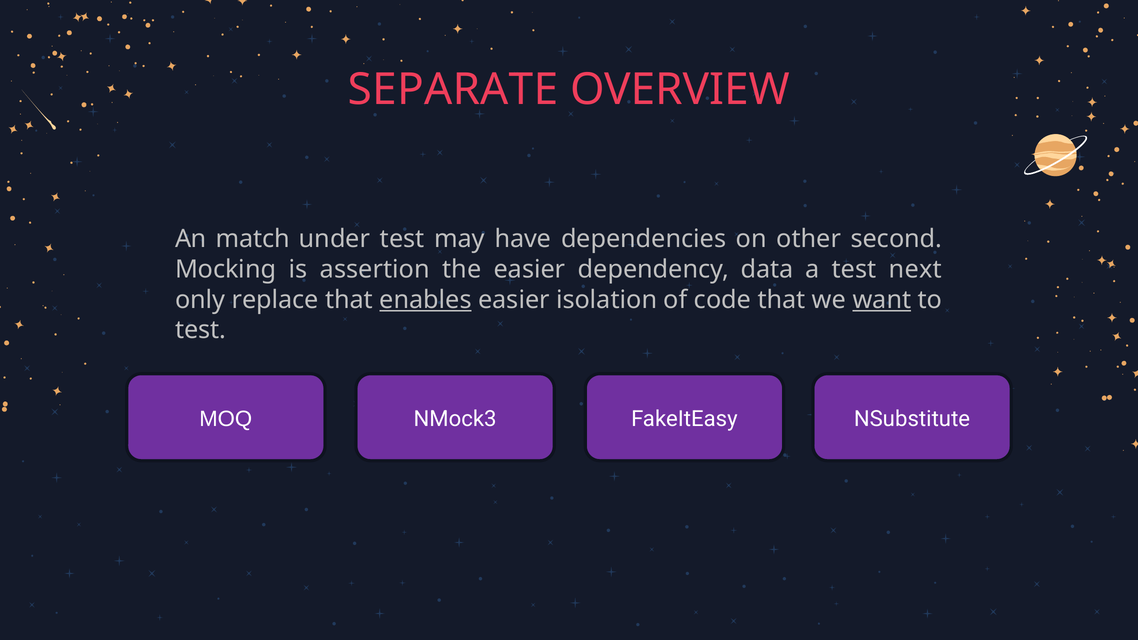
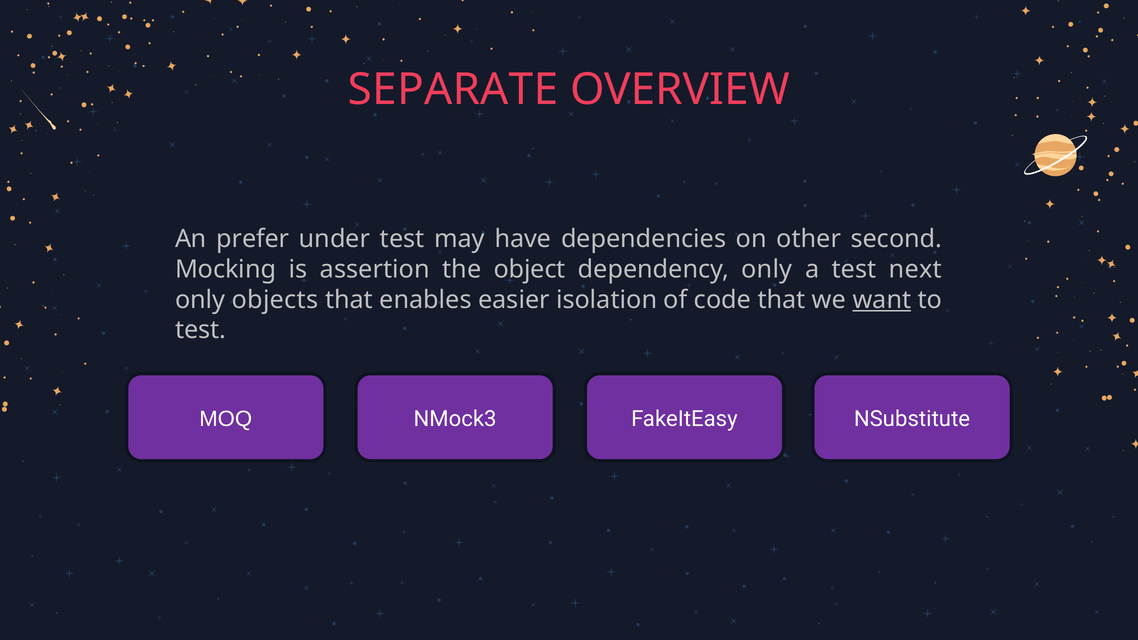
match: match -> prefer
the easier: easier -> object
dependency data: data -> only
replace: replace -> objects
enables underline: present -> none
